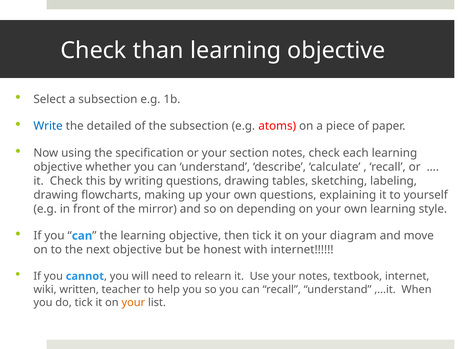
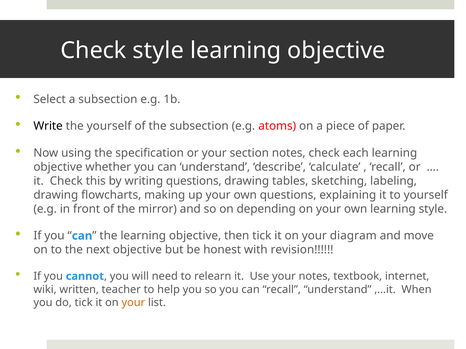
Check than: than -> style
Write colour: blue -> black
the detailed: detailed -> yourself
with internet: internet -> revision
